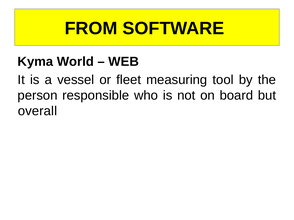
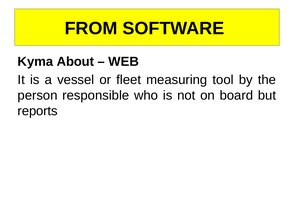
World: World -> About
overall: overall -> reports
